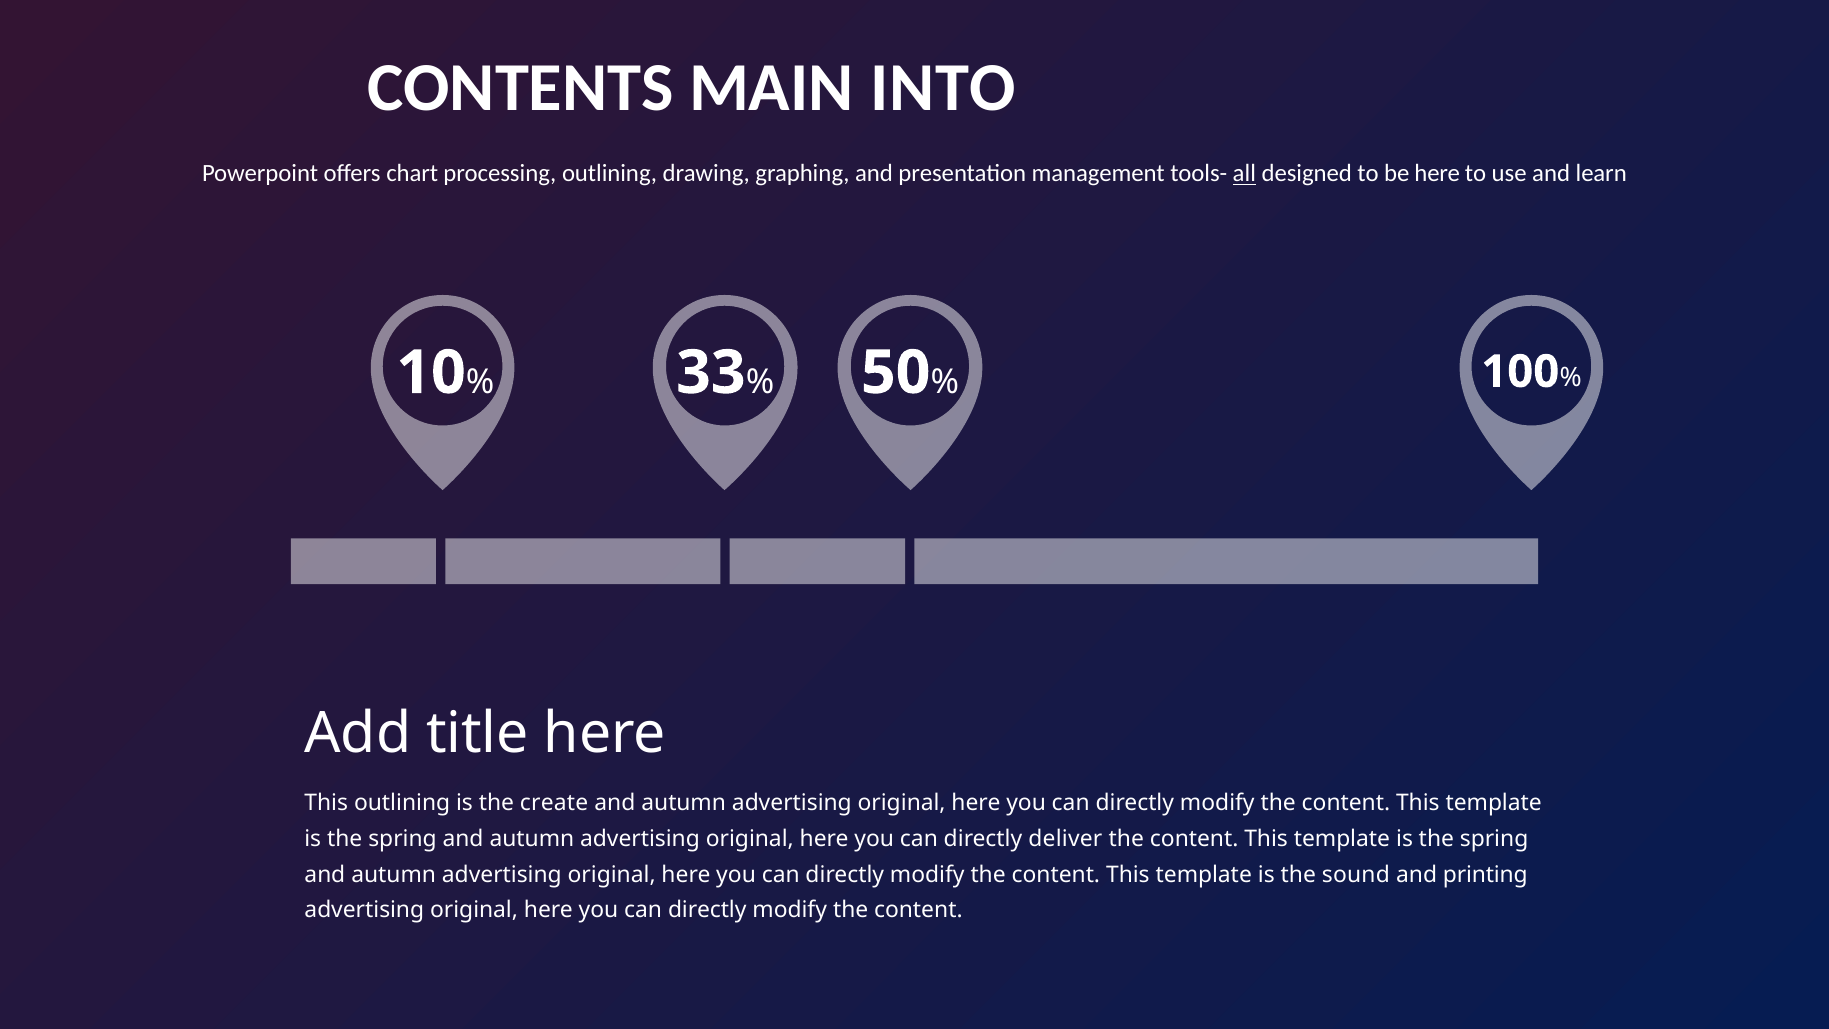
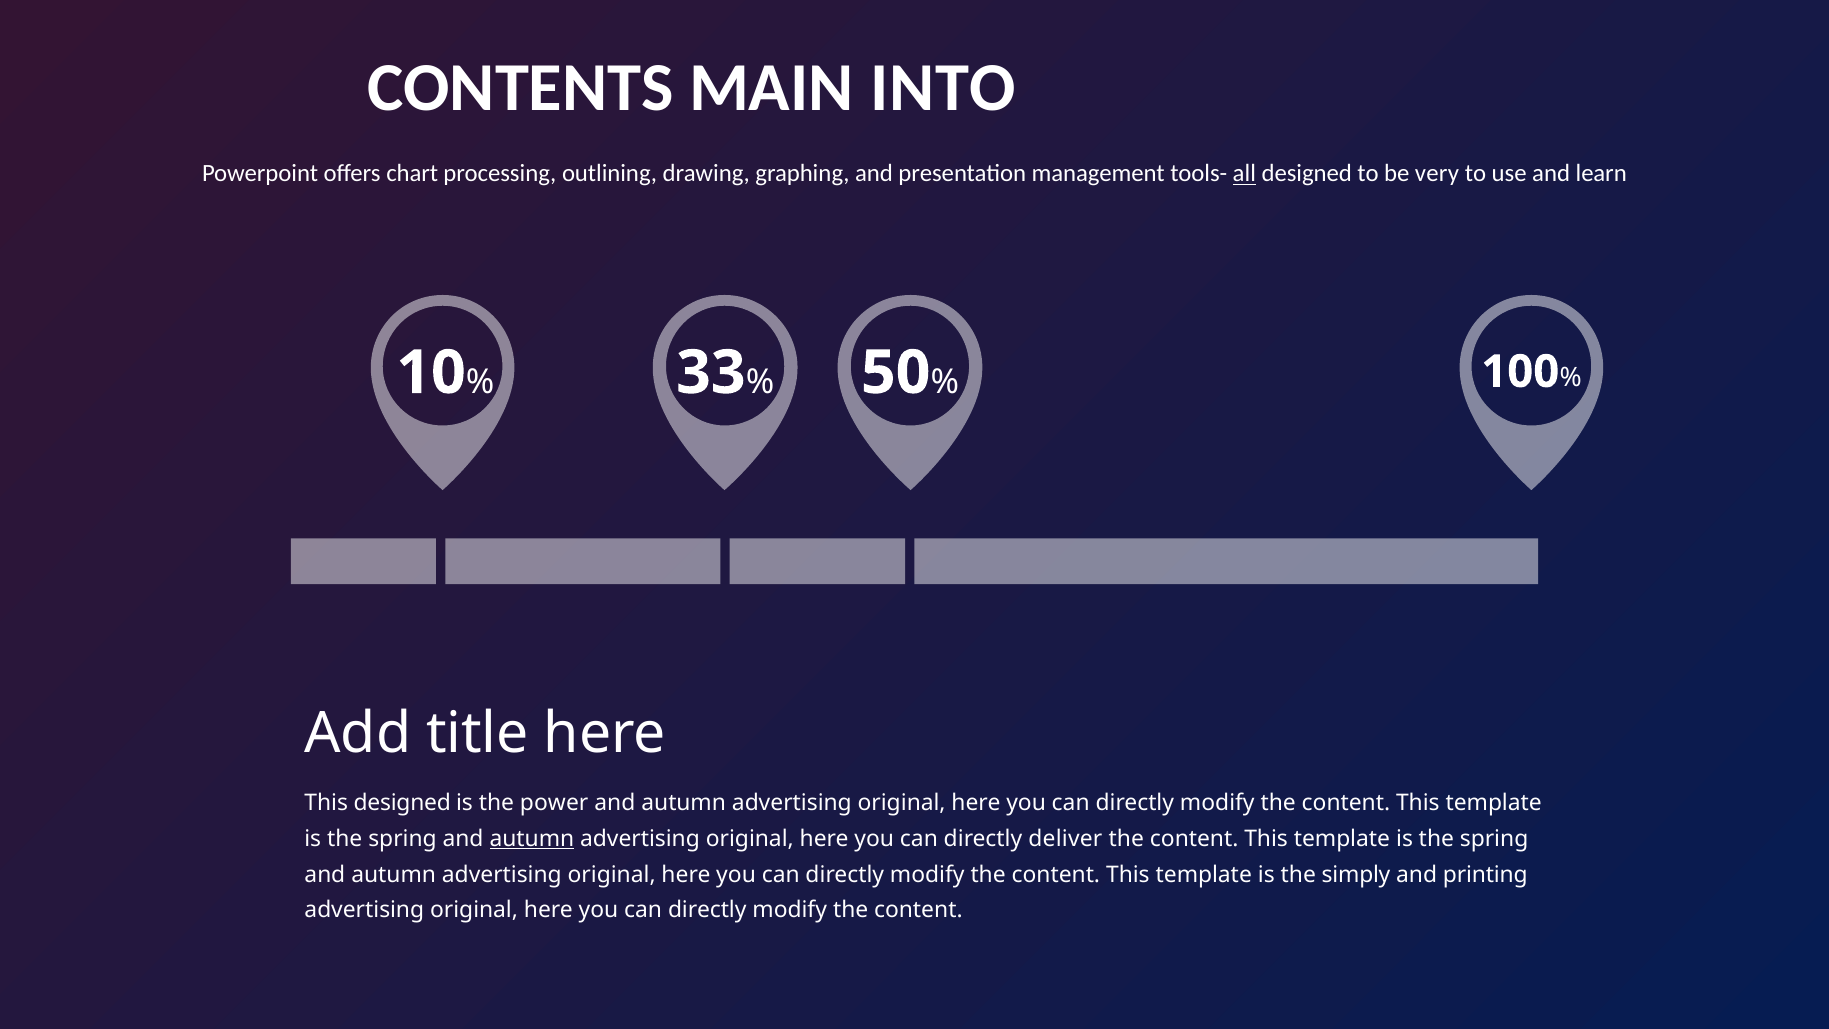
be here: here -> very
This outlining: outlining -> designed
create: create -> power
autumn at (532, 839) underline: none -> present
sound: sound -> simply
